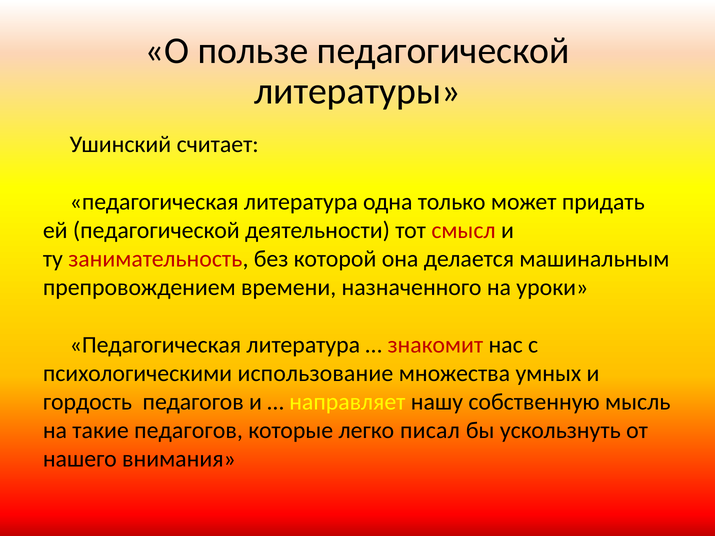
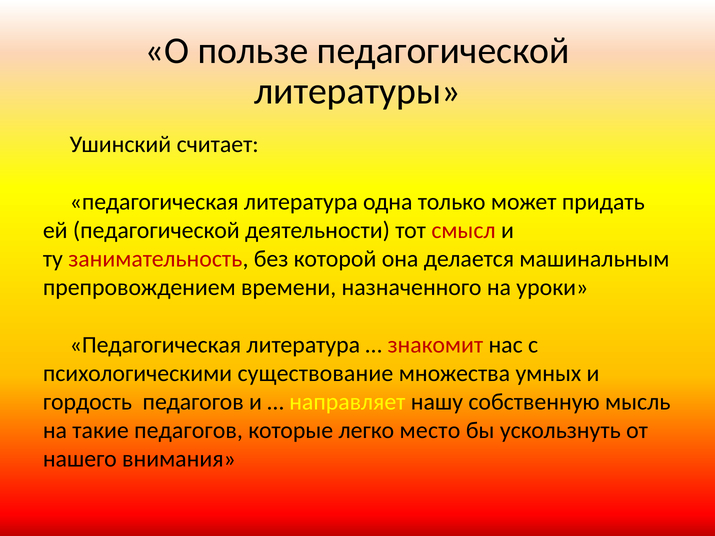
использование: использование -> существование
писал: писал -> место
